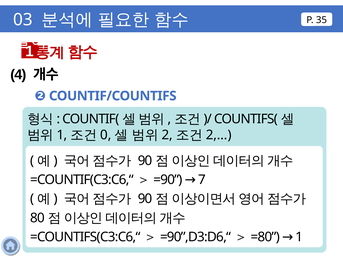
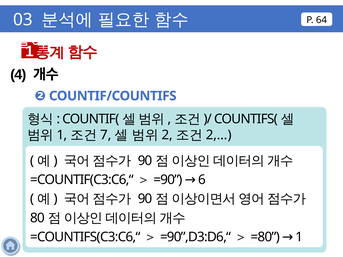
35: 35 -> 64
0: 0 -> 7
7: 7 -> 6
